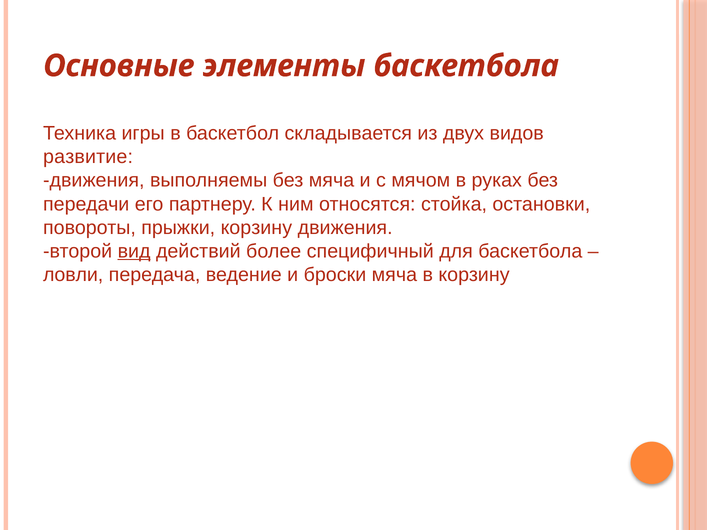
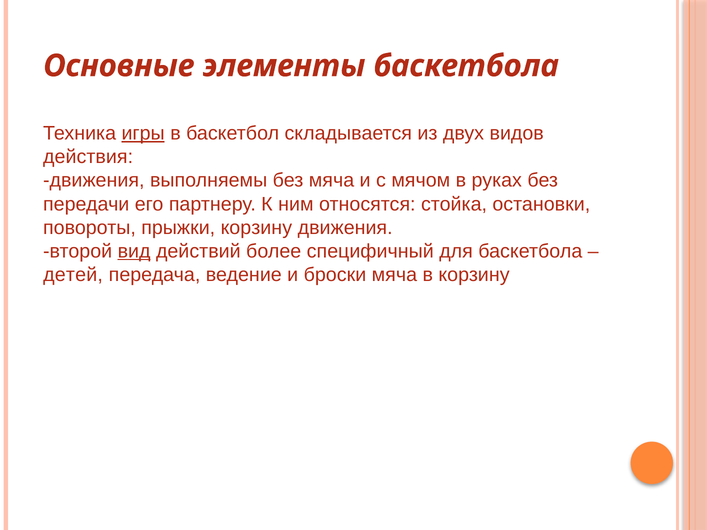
игры underline: none -> present
развитие: развитие -> действия
ловли: ловли -> детей
